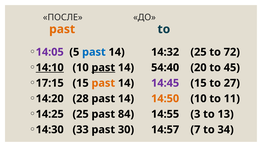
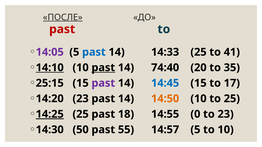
ПОСЛЕ underline: none -> present
past at (62, 29) colour: orange -> red
14:32: 14:32 -> 14:33
72: 72 -> 41
54:40: 54:40 -> 74:40
45: 45 -> 35
17:15: 17:15 -> 25:15
past at (103, 83) colour: orange -> purple
14:45 colour: purple -> blue
27: 27 -> 17
14:20 28: 28 -> 23
to 11: 11 -> 25
14:25 underline: none -> present
84: 84 -> 18
3: 3 -> 0
to 13: 13 -> 23
33: 33 -> 50
30: 30 -> 55
14:57 7: 7 -> 5
to 34: 34 -> 10
